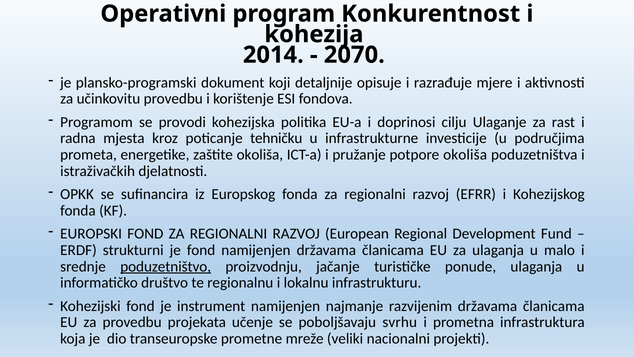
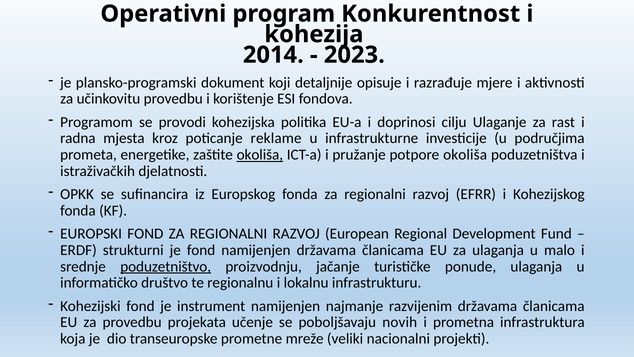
2070: 2070 -> 2023
tehničku: tehničku -> reklame
okoliša at (260, 155) underline: none -> present
svrhu: svrhu -> novih
